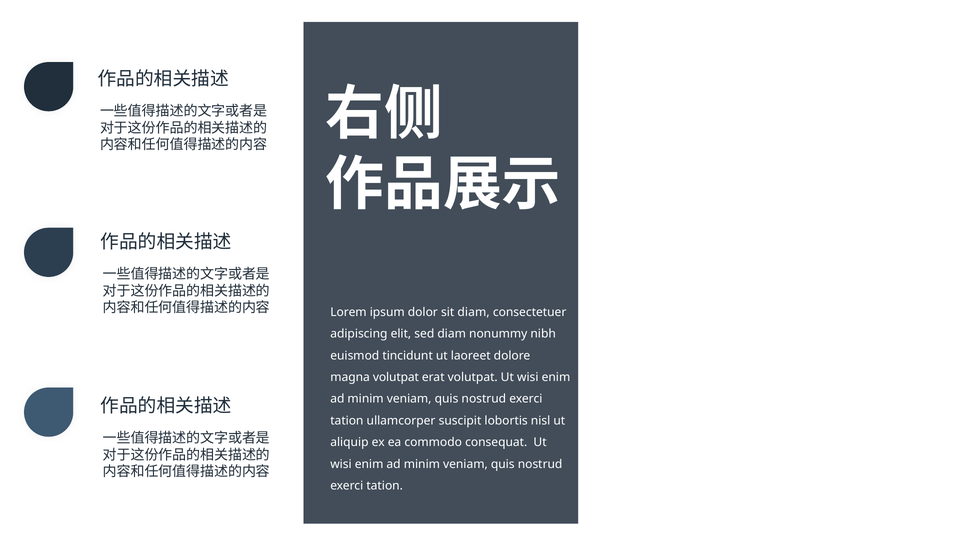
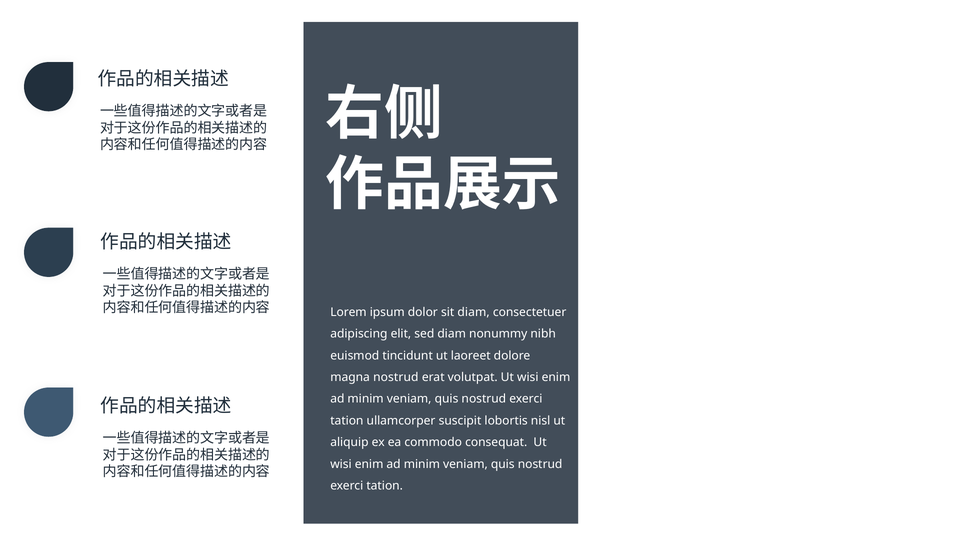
magna volutpat: volutpat -> nostrud
